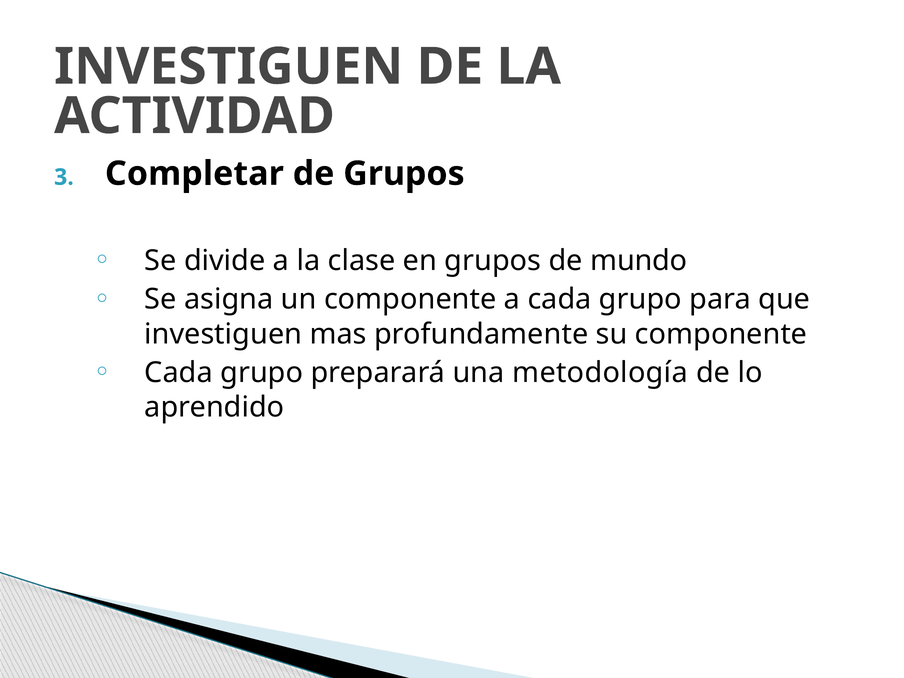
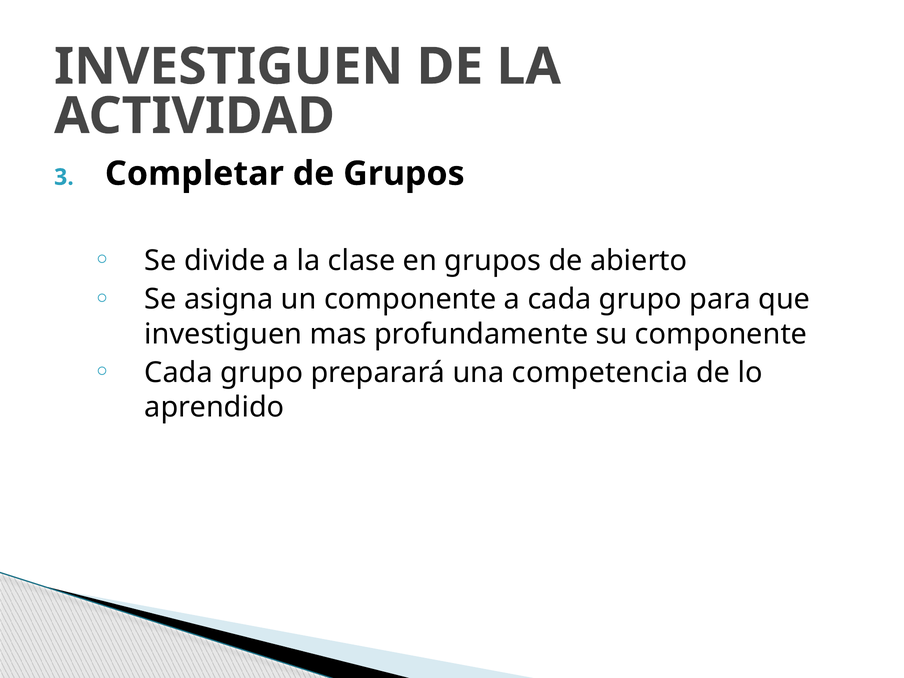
mundo: mundo -> abierto
metodología: metodología -> competencia
